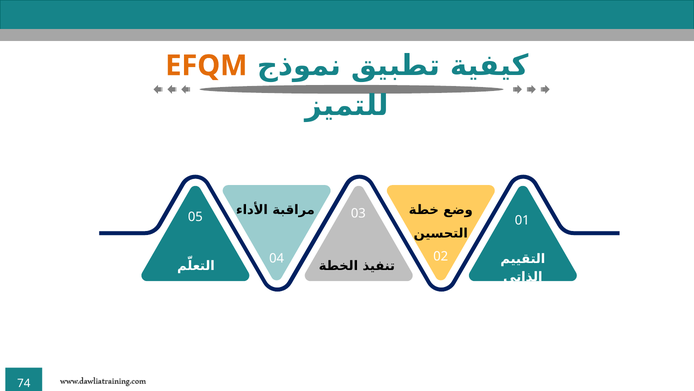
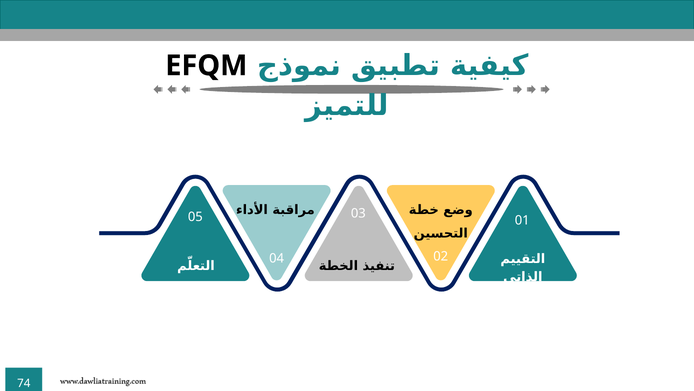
EFQM colour: orange -> black
